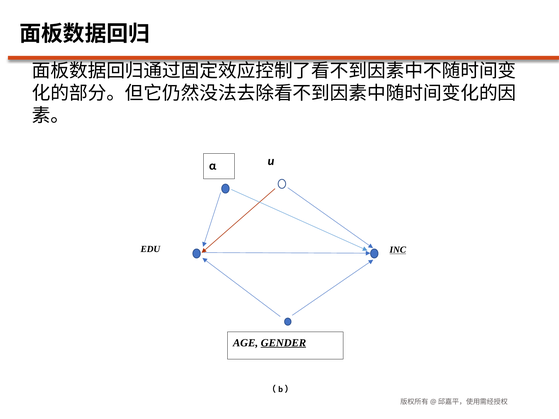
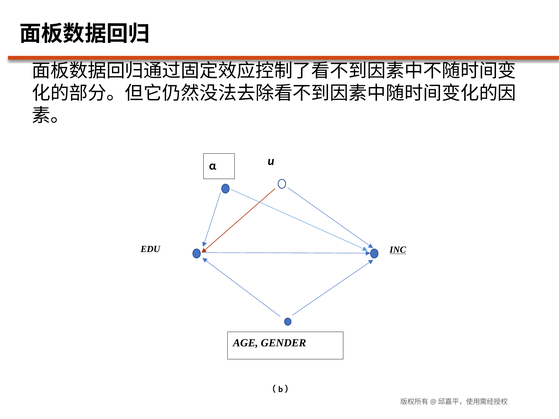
GENDER underline: present -> none
